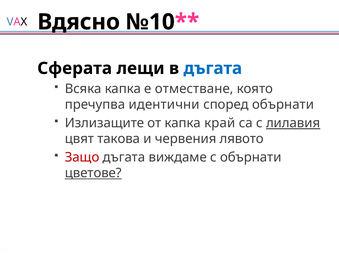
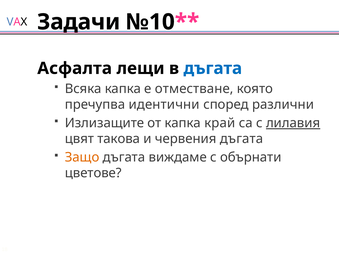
Вдясно: Вдясно -> Задачи
Сферата: Сферата -> Асфалта
според обърнати: обърнати -> различни
червения лявото: лявото -> дъгата
Защо colour: red -> orange
цветове underline: present -> none
